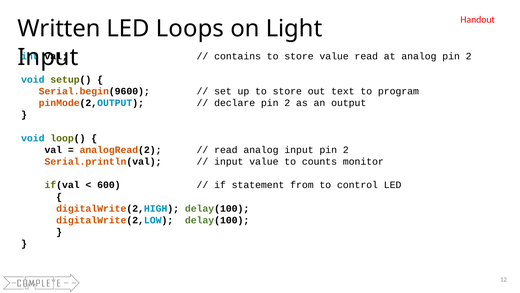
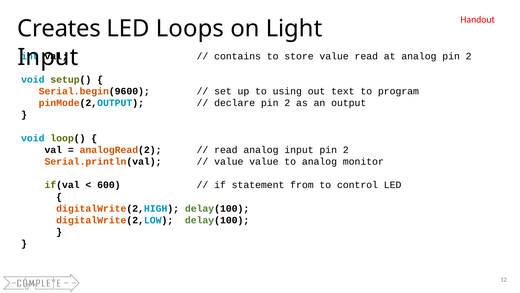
Written: Written -> Creates
up to store: store -> using
input at (229, 161): input -> value
to counts: counts -> analog
